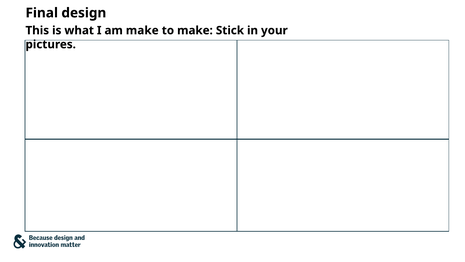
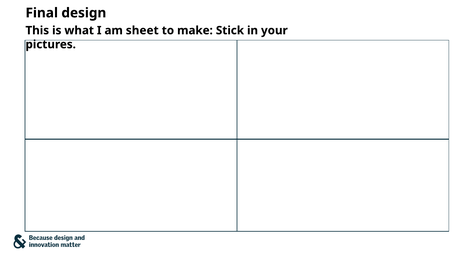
am make: make -> sheet
